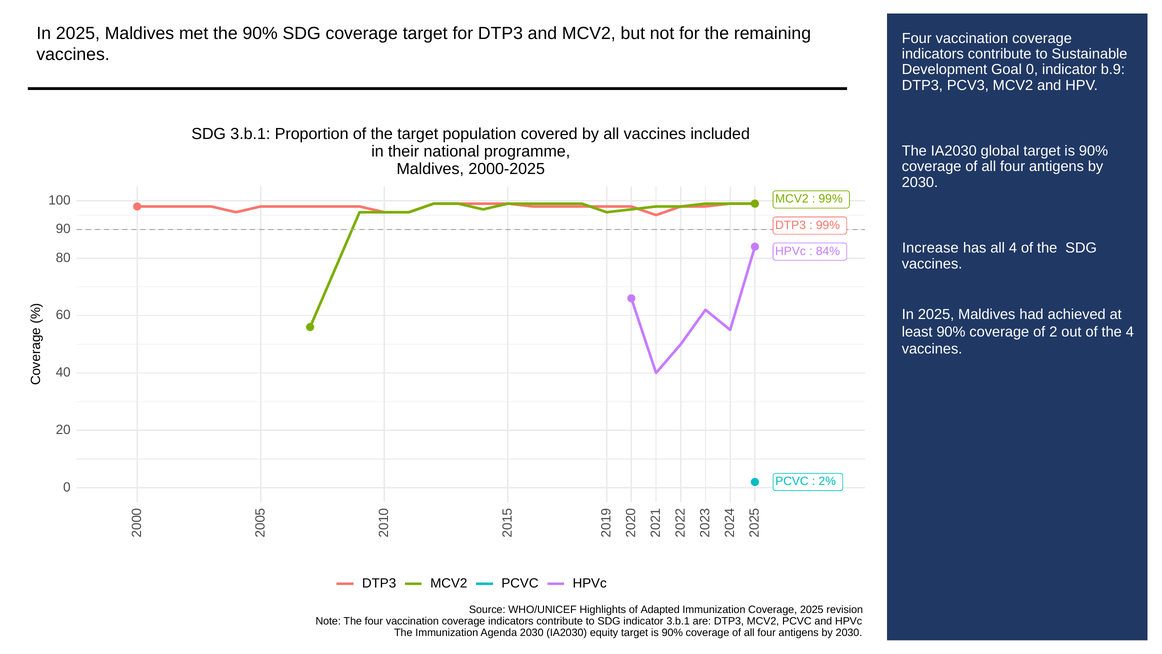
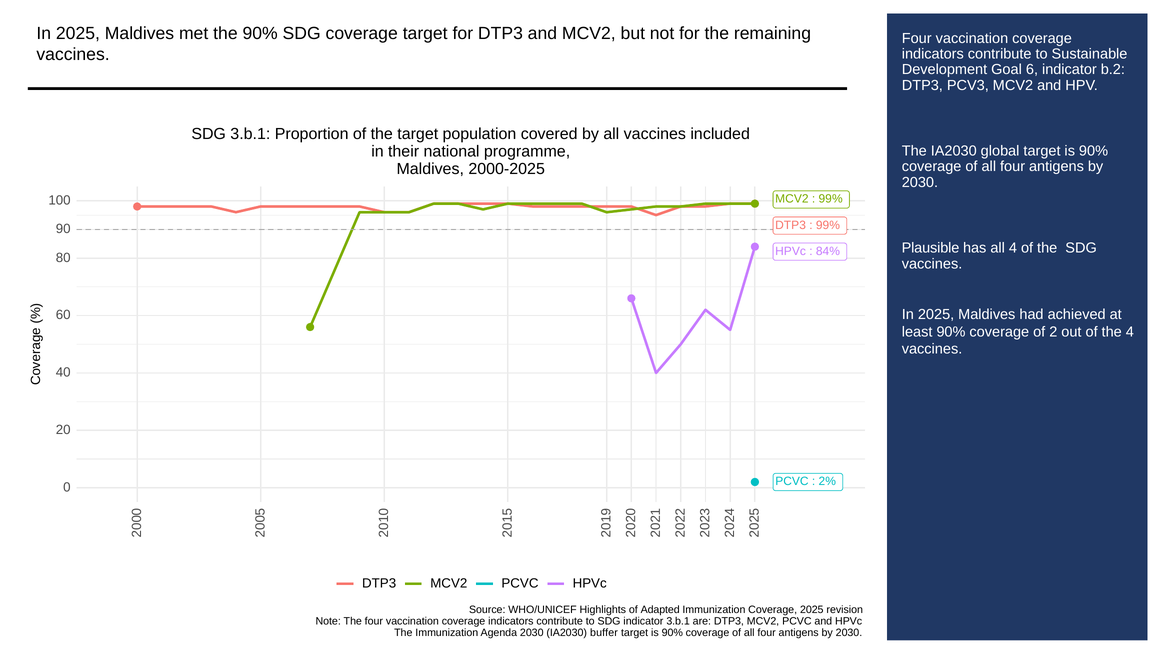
Goal 0: 0 -> 6
b.9: b.9 -> b.2
Increase: Increase -> Plausible
equity: equity -> buffer
